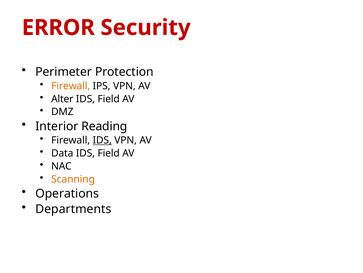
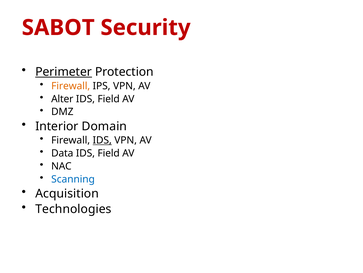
ERROR: ERROR -> SABOT
Perimeter underline: none -> present
Reading: Reading -> Domain
Scanning colour: orange -> blue
Operations: Operations -> Acquisition
Departments: Departments -> Technologies
